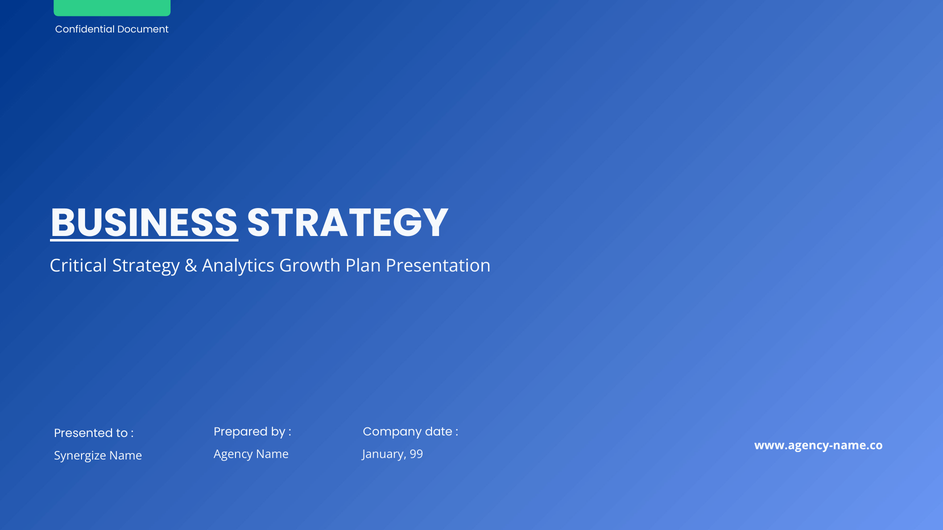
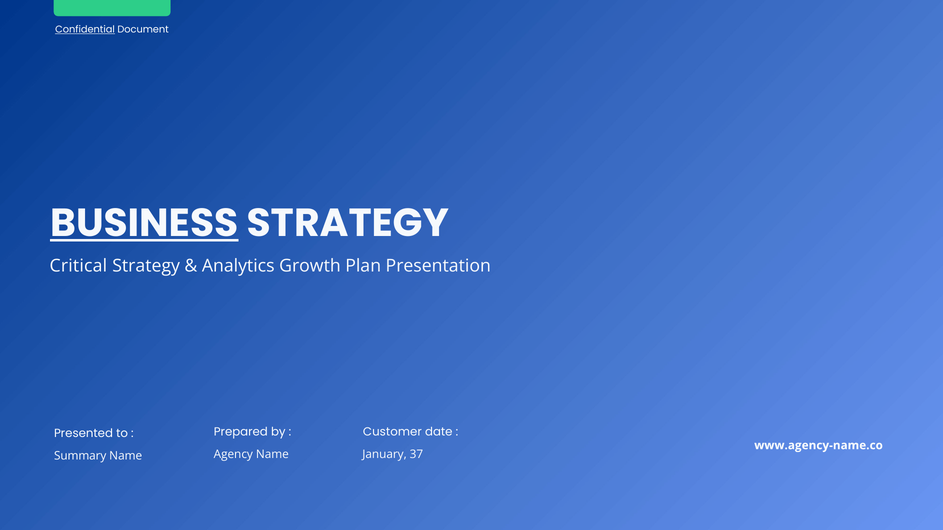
Confidential underline: none -> present
Company: Company -> Customer
99: 99 -> 37
Synergize: Synergize -> Summary
